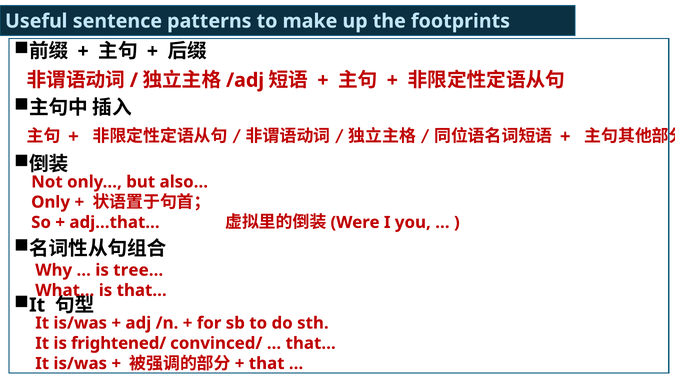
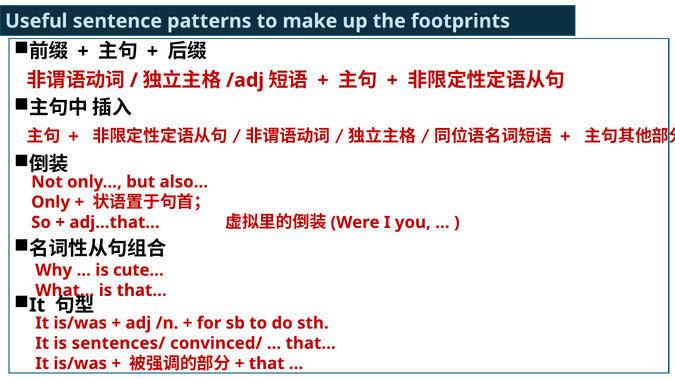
tree…: tree… -> cute…
frightened/: frightened/ -> sentences/
